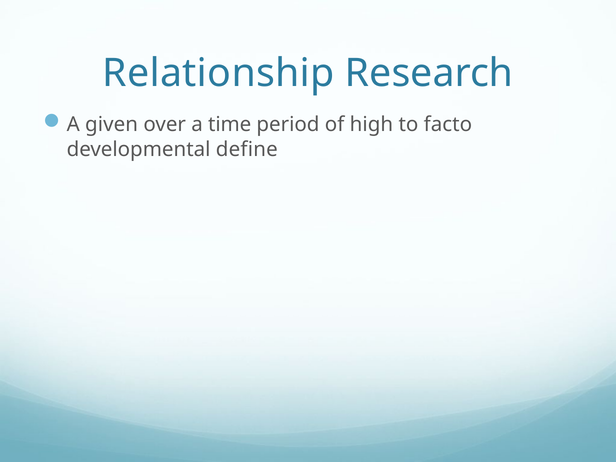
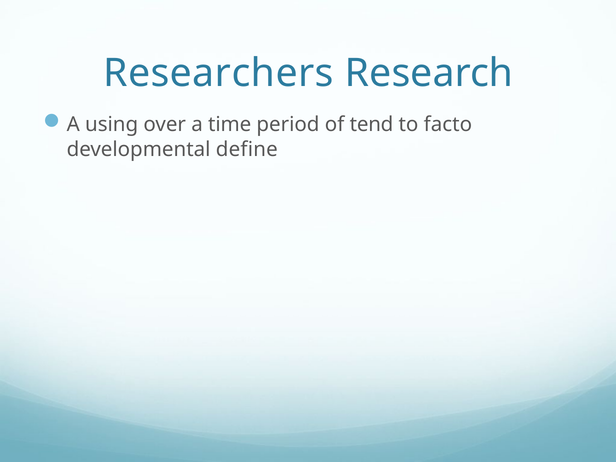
Relationship: Relationship -> Researchers
given: given -> using
high: high -> tend
